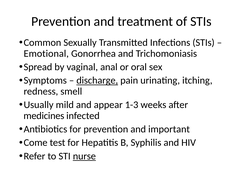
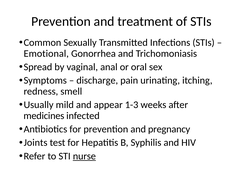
discharge underline: present -> none
important: important -> pregnancy
Come: Come -> Joints
